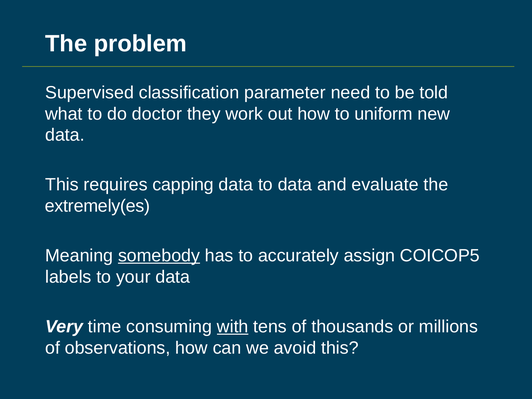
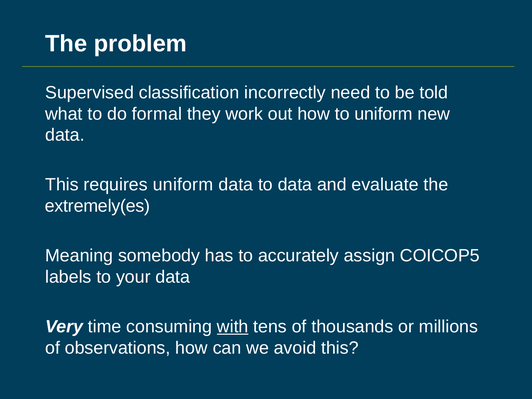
parameter: parameter -> incorrectly
doctor: doctor -> formal
requires capping: capping -> uniform
somebody underline: present -> none
